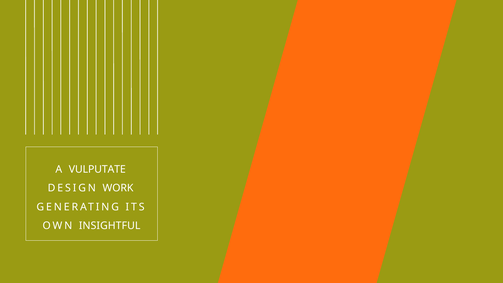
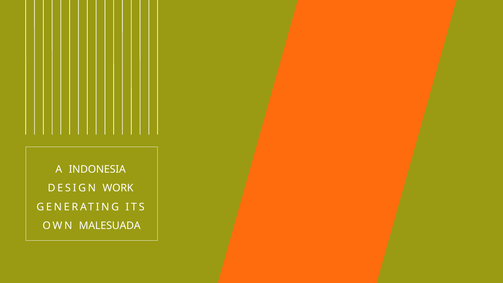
VULPUTATE: VULPUTATE -> INDONESIA
INSIGHTFUL: INSIGHTFUL -> MALESUADA
